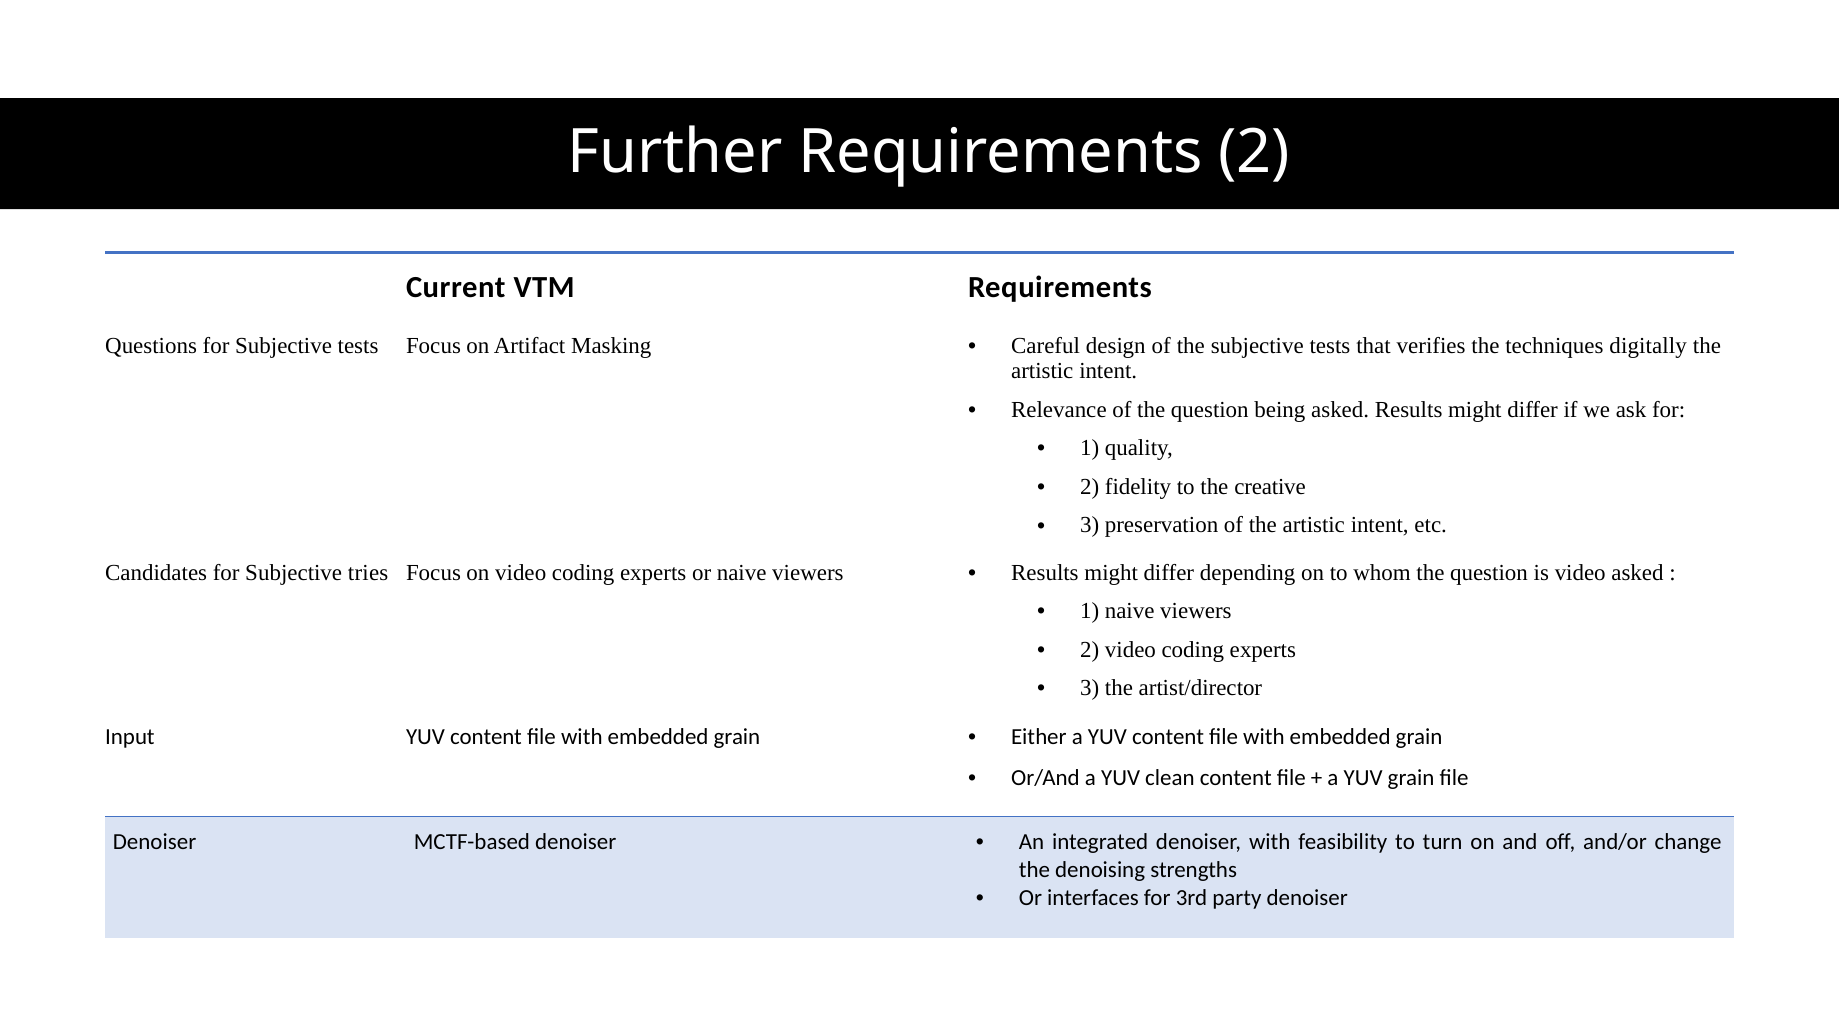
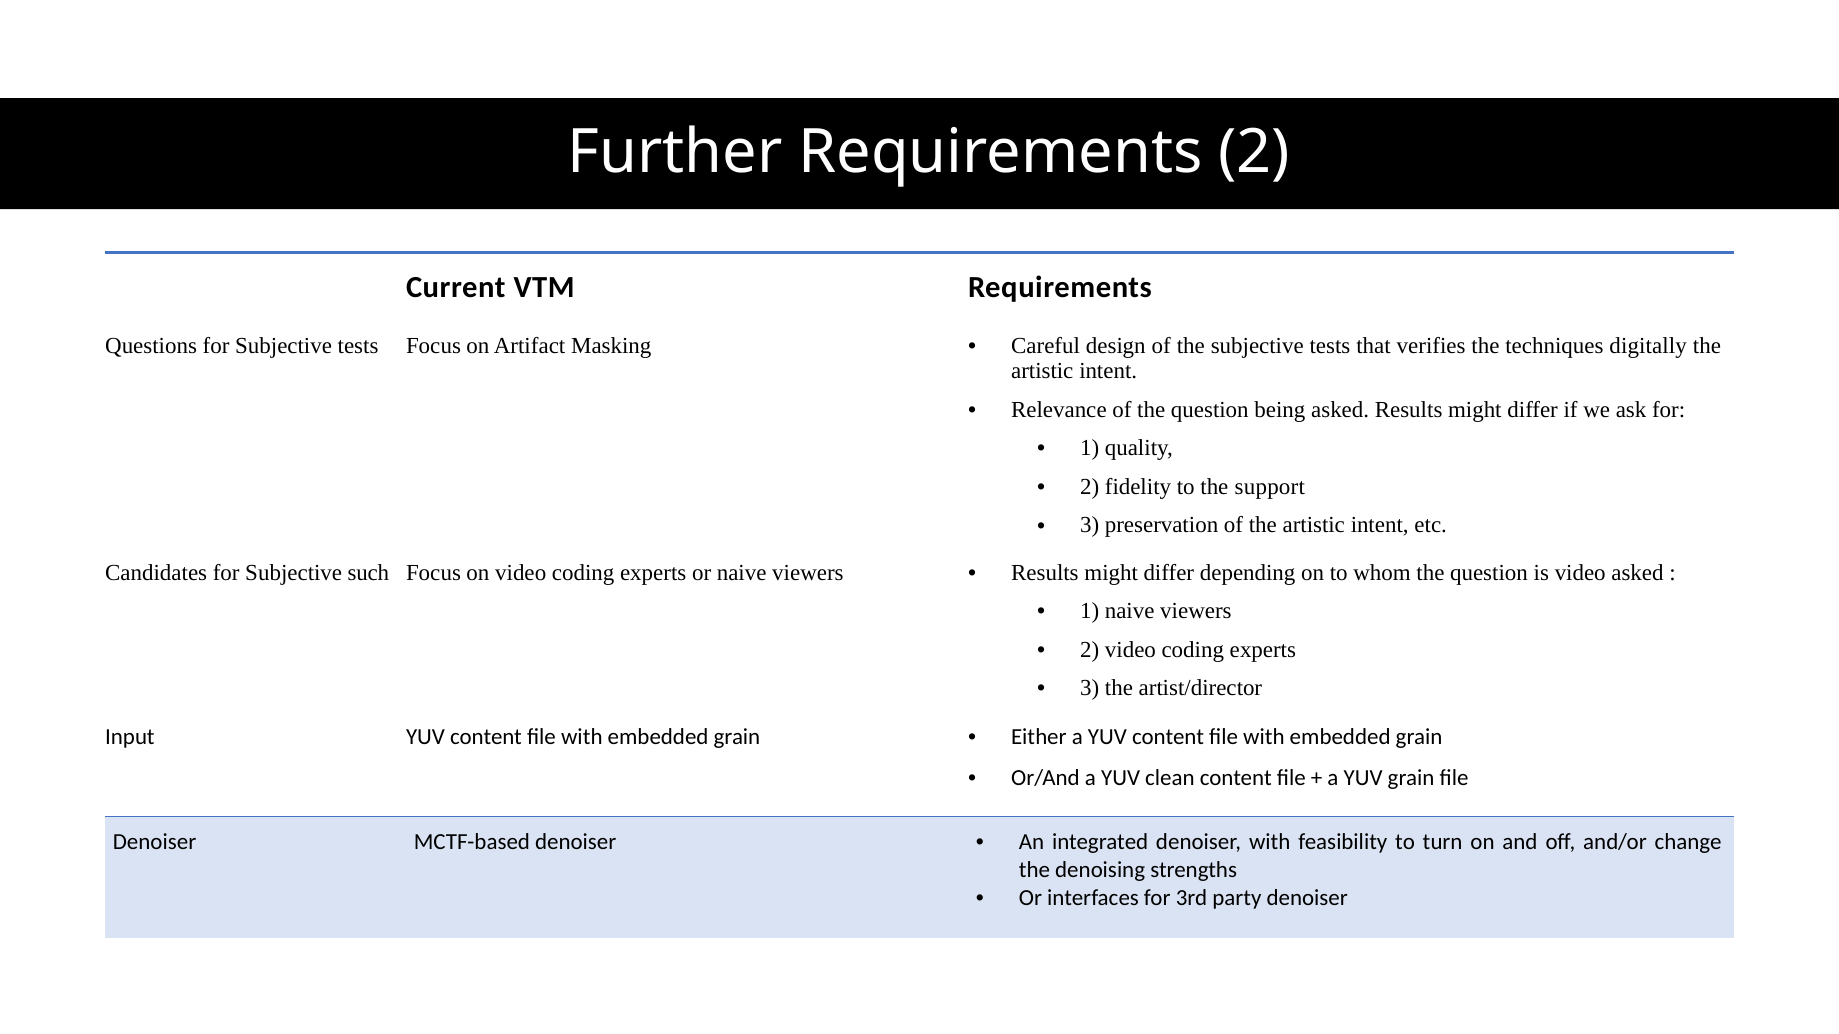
creative: creative -> support
tries: tries -> such
